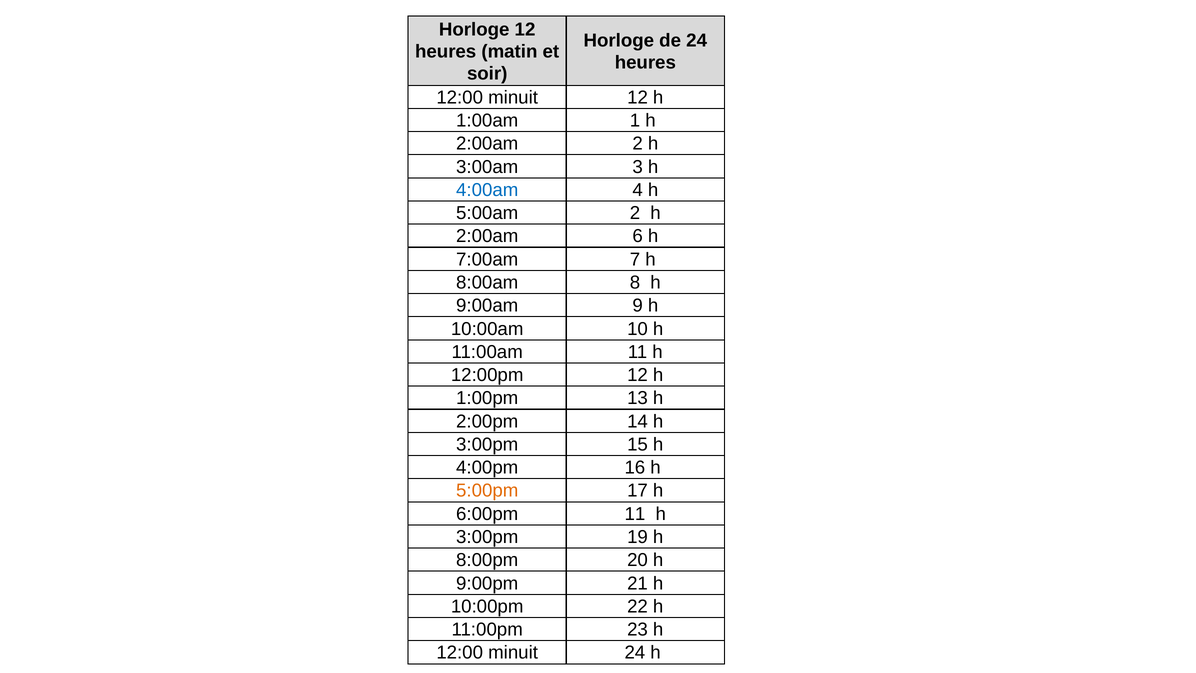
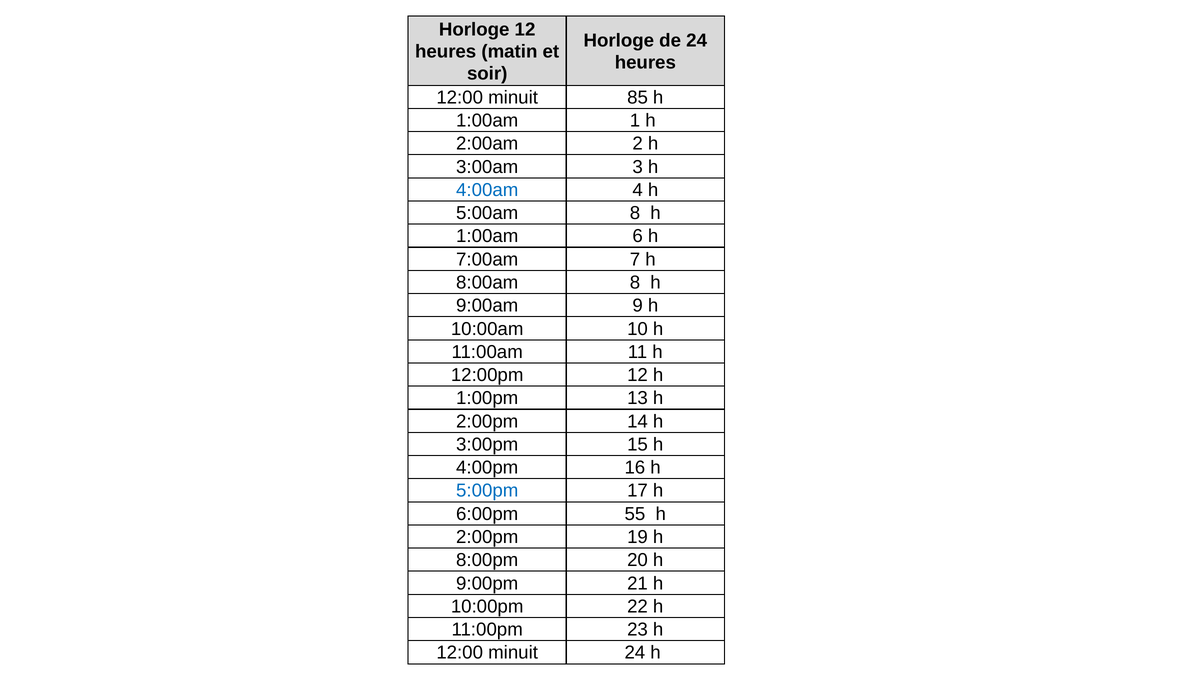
minuit 12: 12 -> 85
5:00am 2: 2 -> 8
2:00am at (487, 236): 2:00am -> 1:00am
5:00pm colour: orange -> blue
6:00pm 11: 11 -> 55
3:00pm at (487, 537): 3:00pm -> 2:00pm
